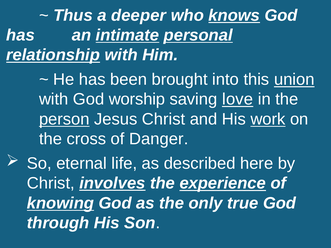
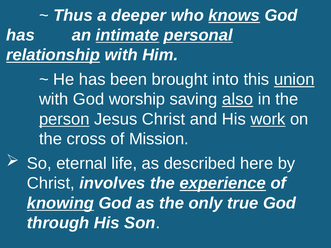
love: love -> also
Danger: Danger -> Mission
involves underline: present -> none
